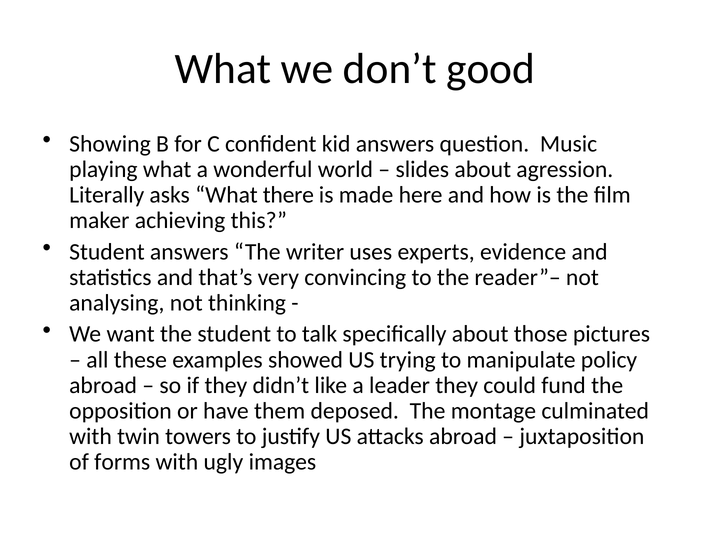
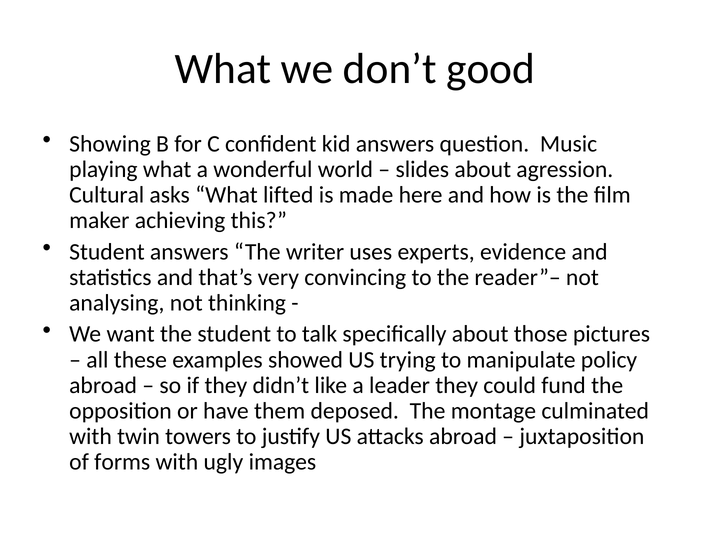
Literally: Literally -> Cultural
there: there -> lifted
